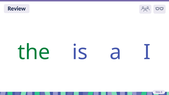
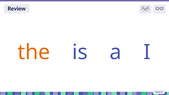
the colour: green -> orange
